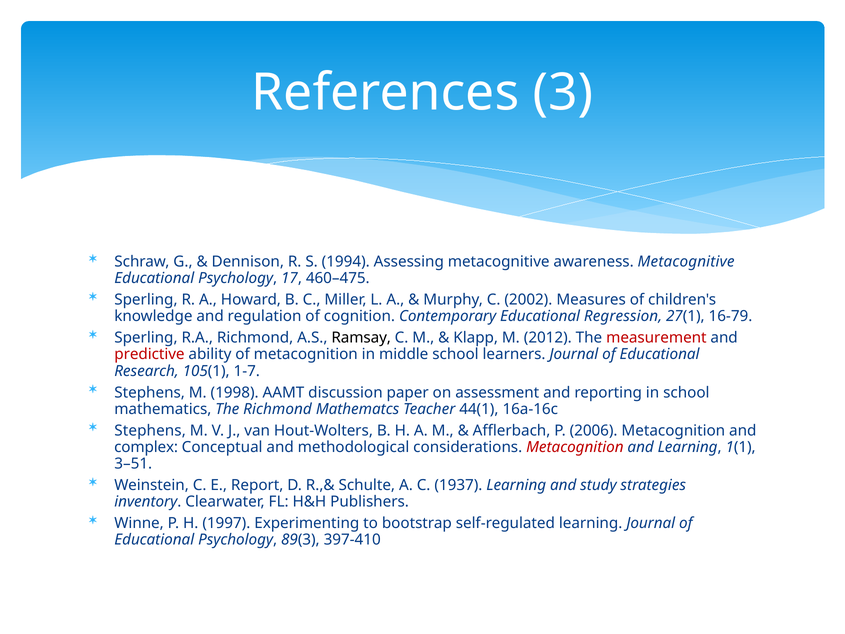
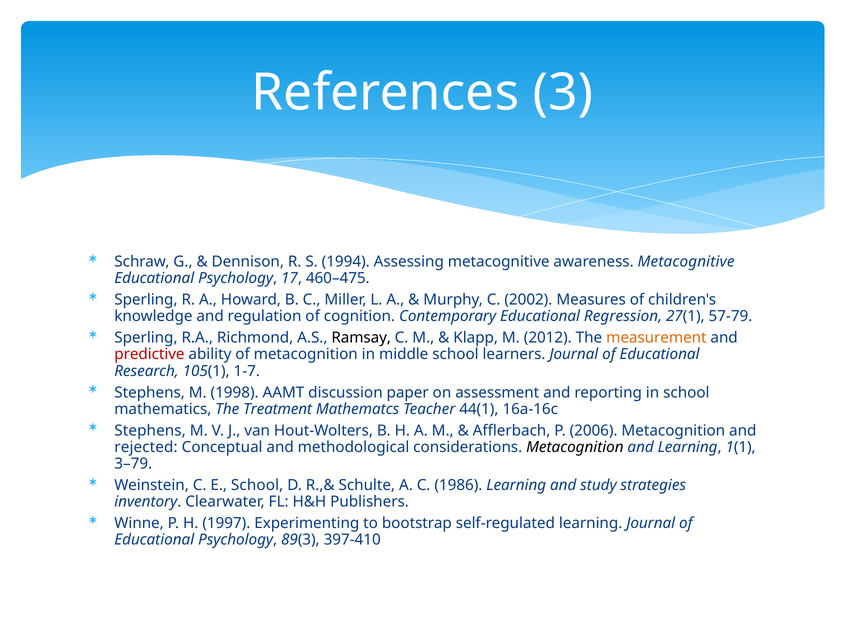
16-79: 16-79 -> 57-79
measurement colour: red -> orange
The Richmond: Richmond -> Treatment
complex: complex -> rejected
Metacognition at (575, 447) colour: red -> black
3–51: 3–51 -> 3–79
E Report: Report -> School
1937: 1937 -> 1986
